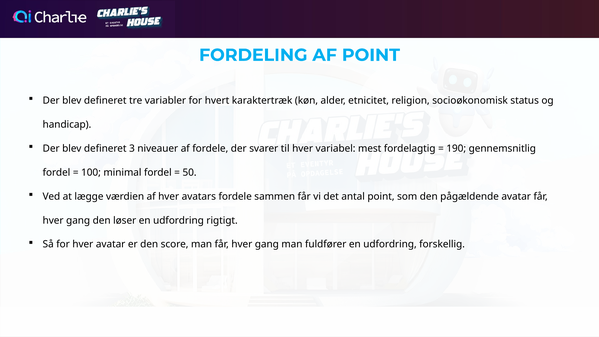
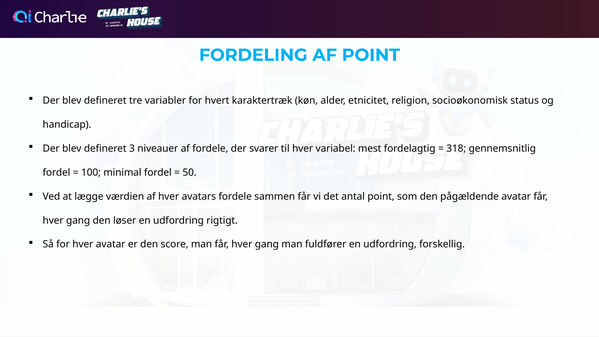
190: 190 -> 318
